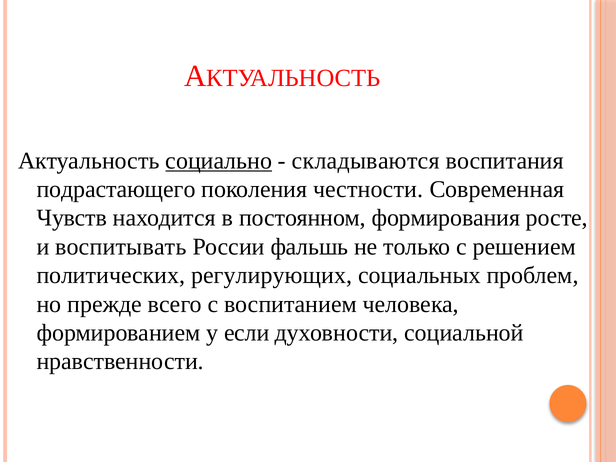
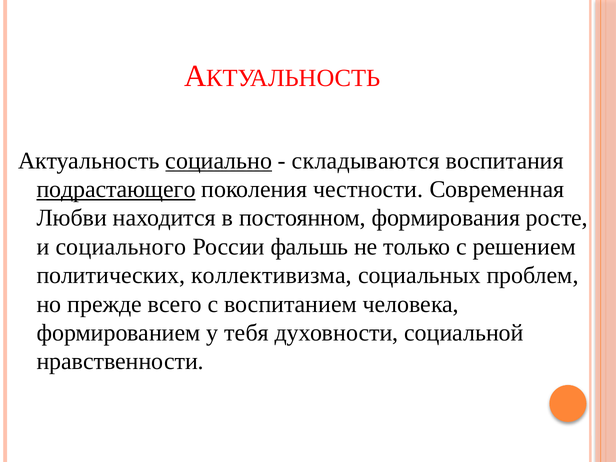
подрастающего underline: none -> present
Чувств: Чувств -> Любви
воспитывать: воспитывать -> социального
регулирующих: регулирующих -> коллективизма
если: если -> тебя
